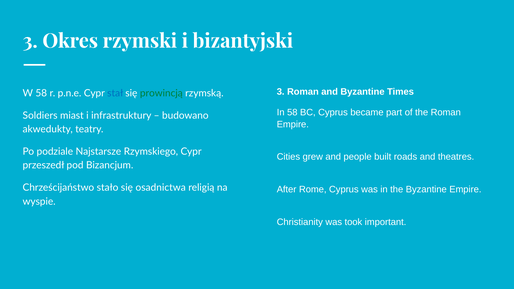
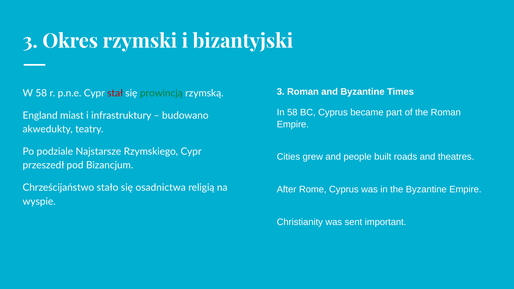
stał colour: blue -> red
Soldiers: Soldiers -> England
took: took -> sent
